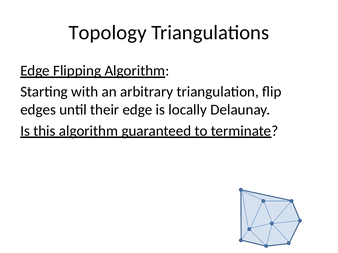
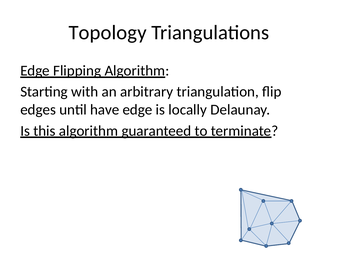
their: their -> have
